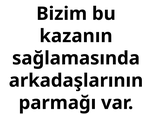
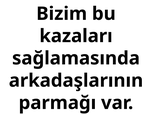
kazanın: kazanın -> kazaları
